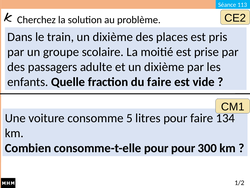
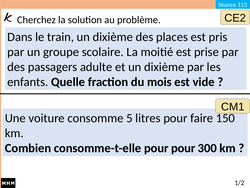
du faire: faire -> mois
134: 134 -> 150
